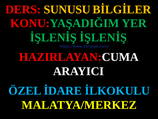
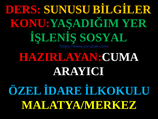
İŞLENİŞ İŞLENİŞ: İŞLENİŞ -> SOSYAL
